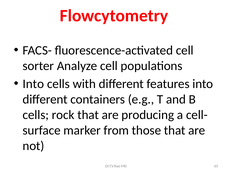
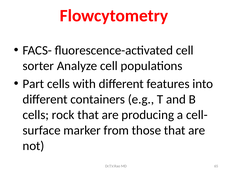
Into at (33, 84): Into -> Part
